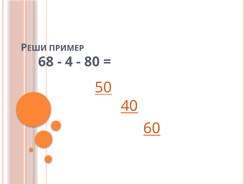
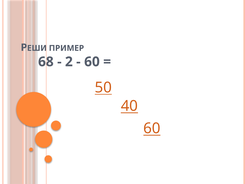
4: 4 -> 2
80 at (92, 62): 80 -> 60
